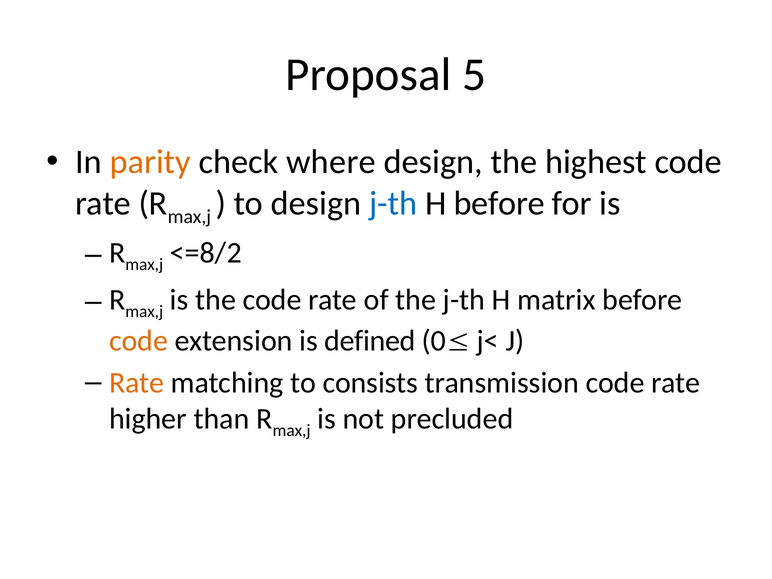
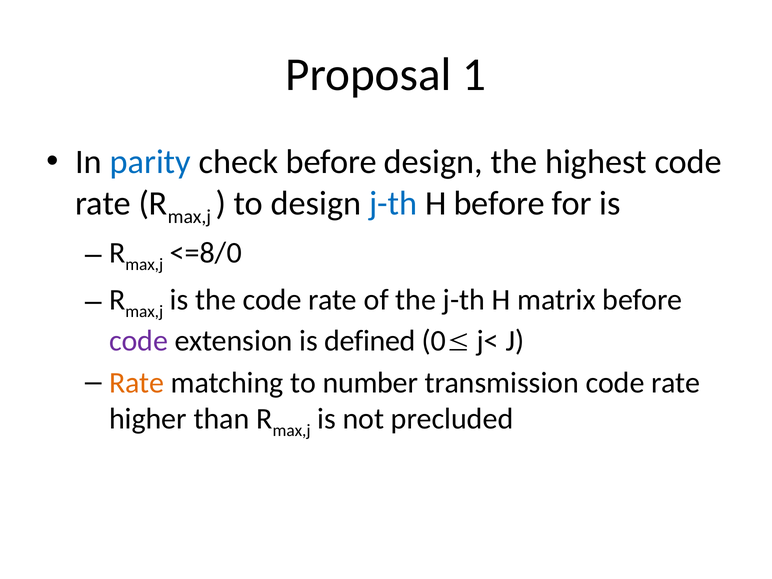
5: 5 -> 1
parity colour: orange -> blue
check where: where -> before
<=8/2: <=8/2 -> <=8/0
code at (138, 341) colour: orange -> purple
consists: consists -> number
